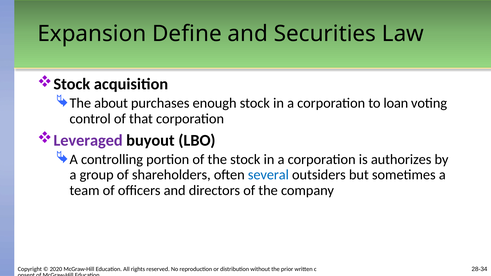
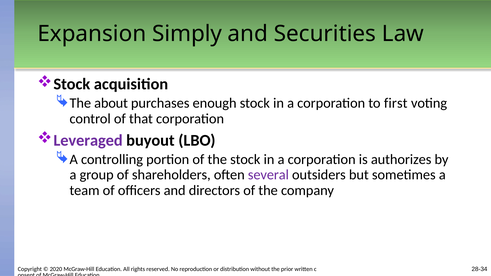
Define: Define -> Simply
loan: loan -> first
several colour: blue -> purple
